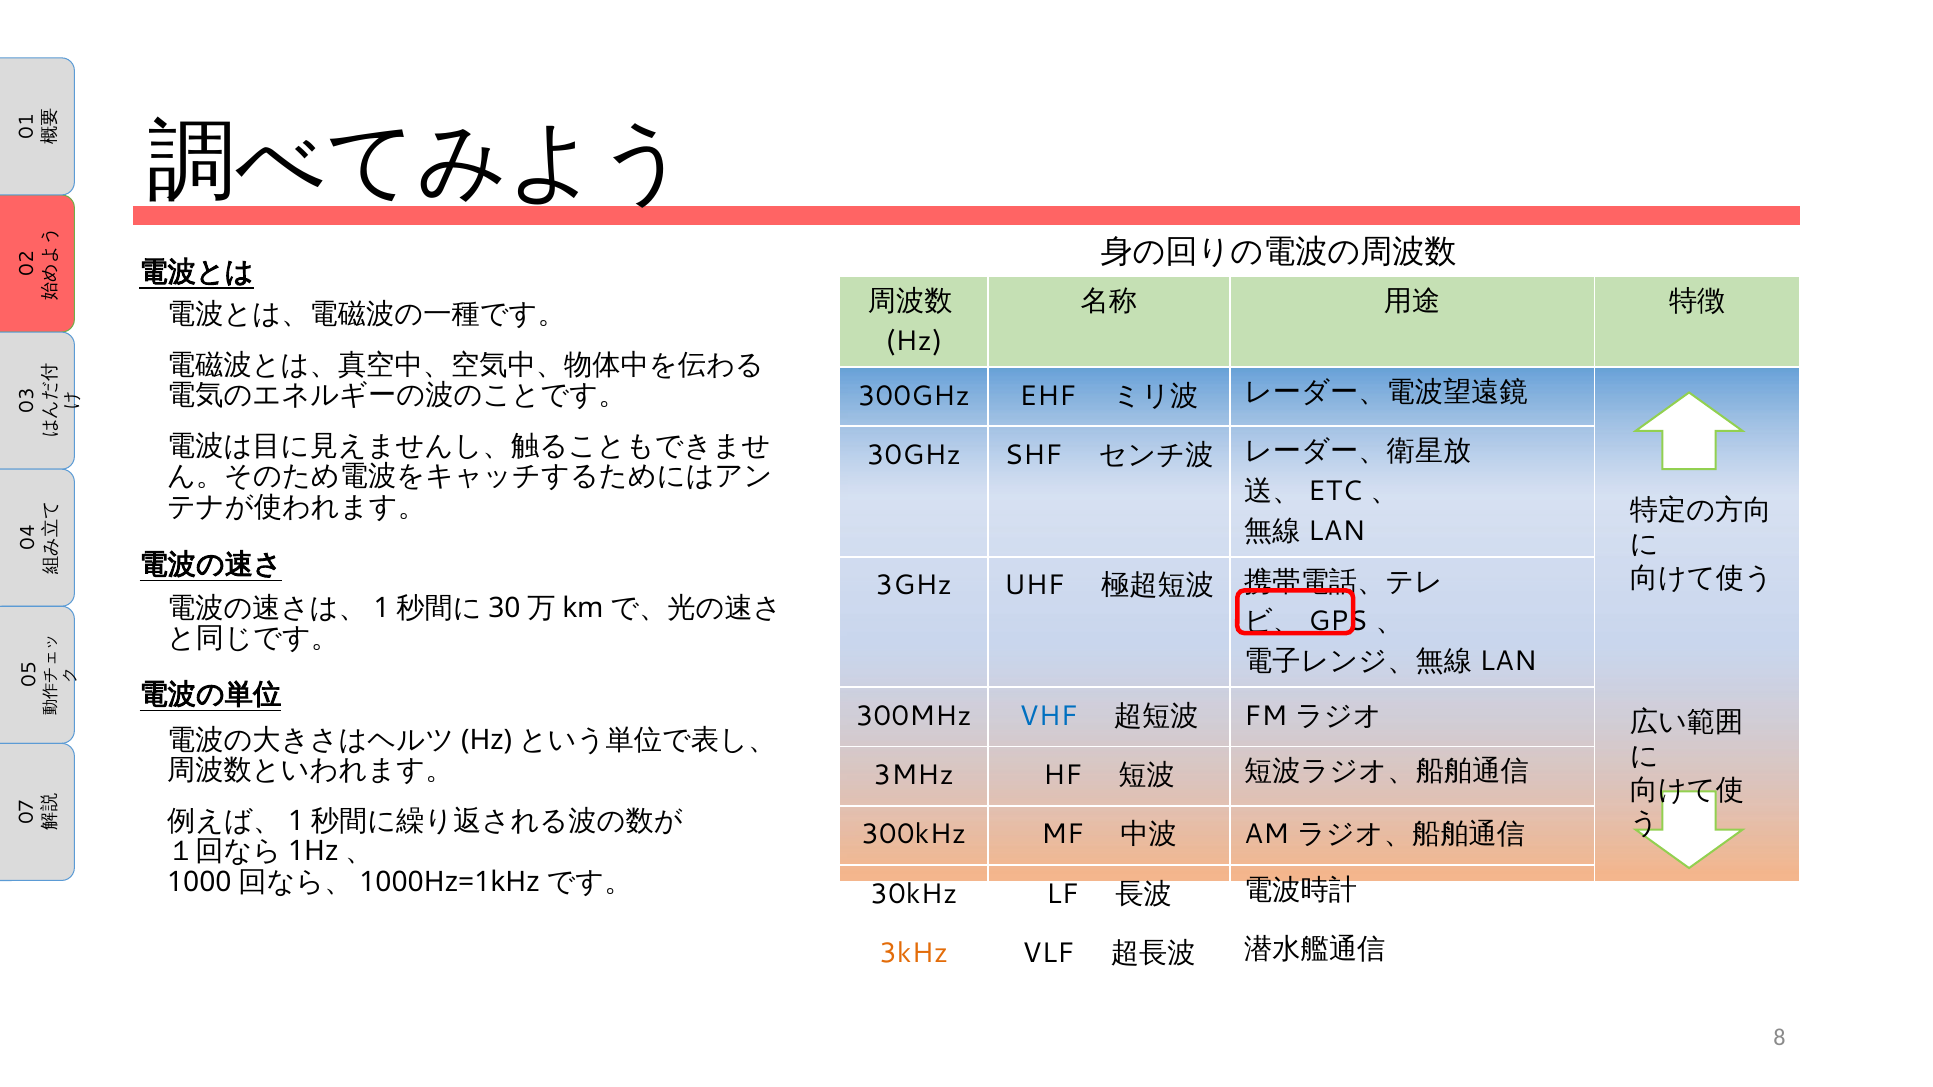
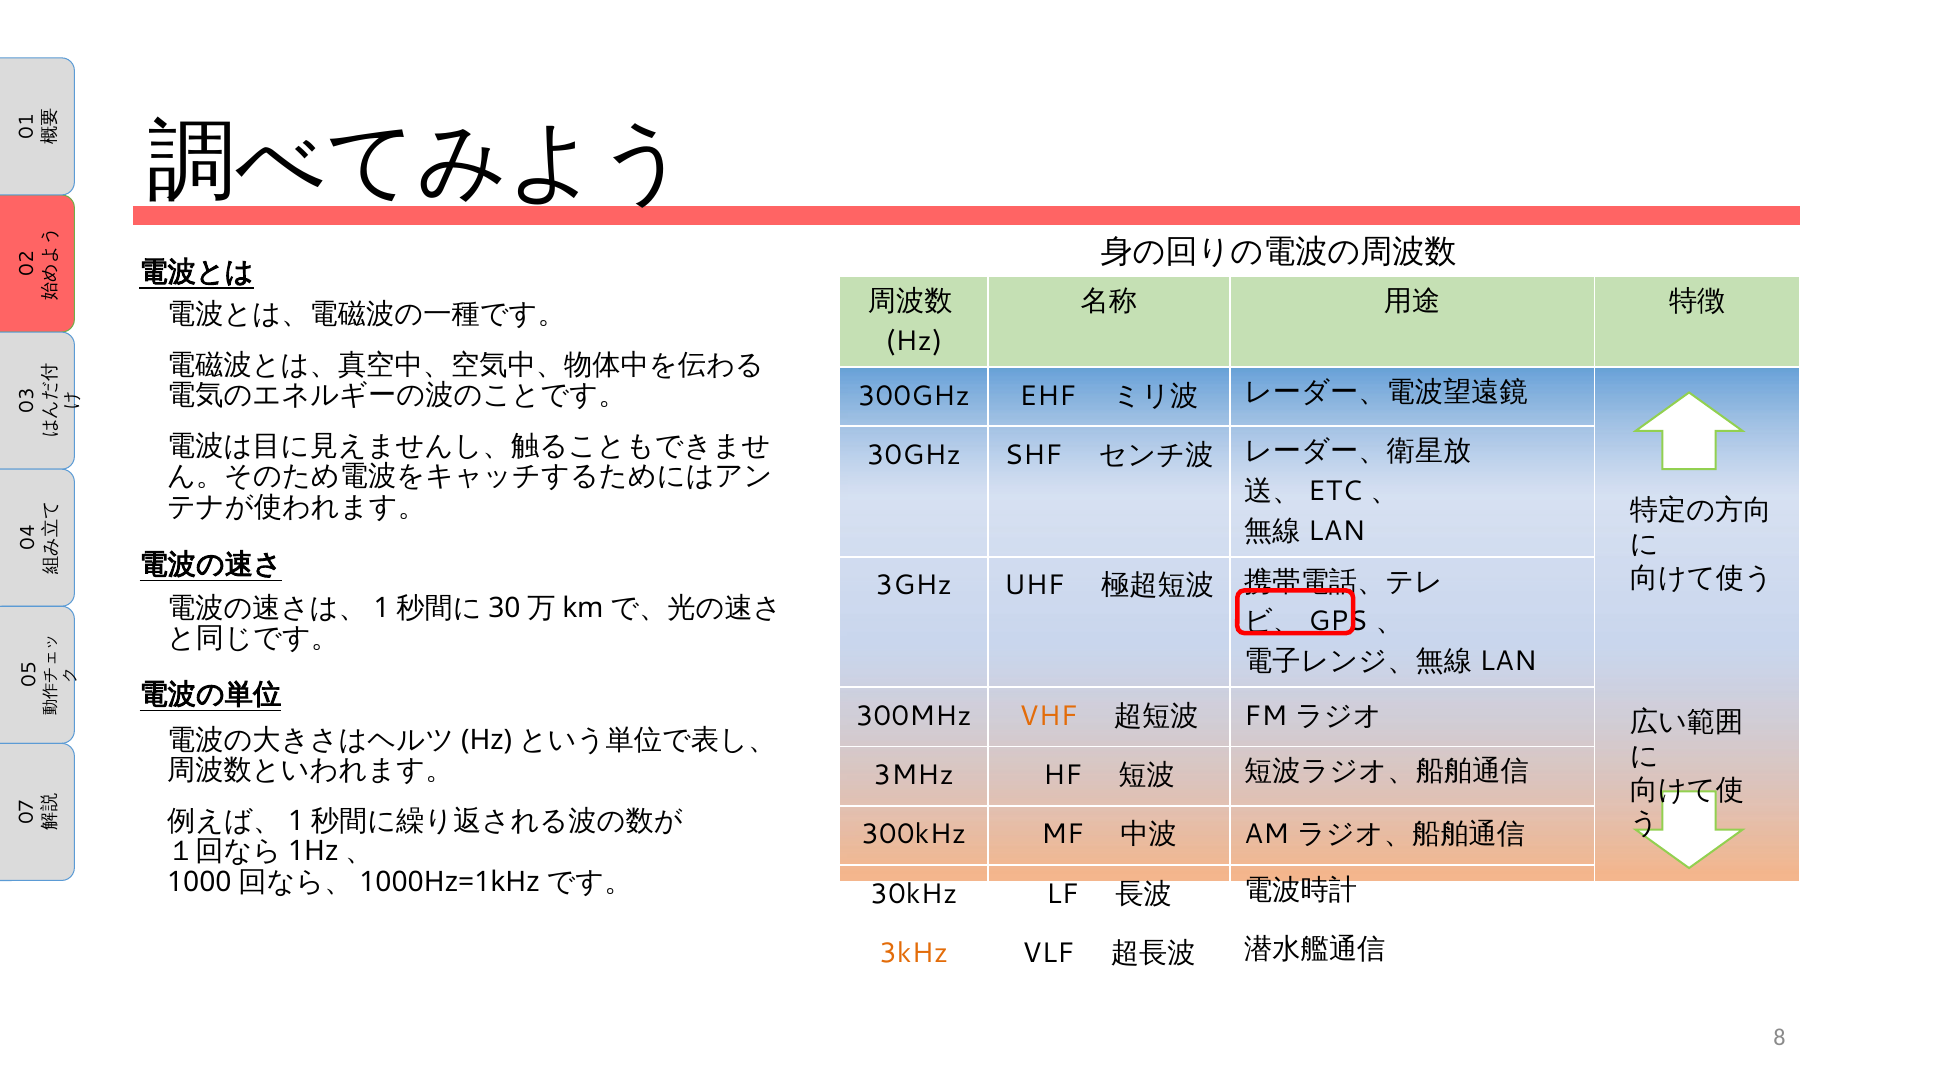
VHF colour: blue -> orange
